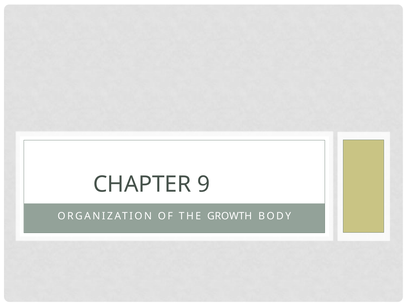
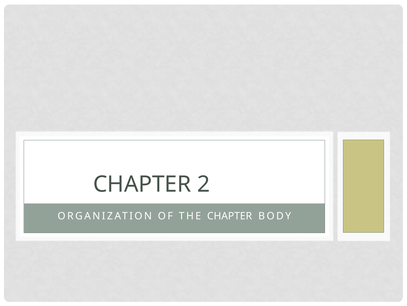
9: 9 -> 2
THE GROWTH: GROWTH -> CHAPTER
